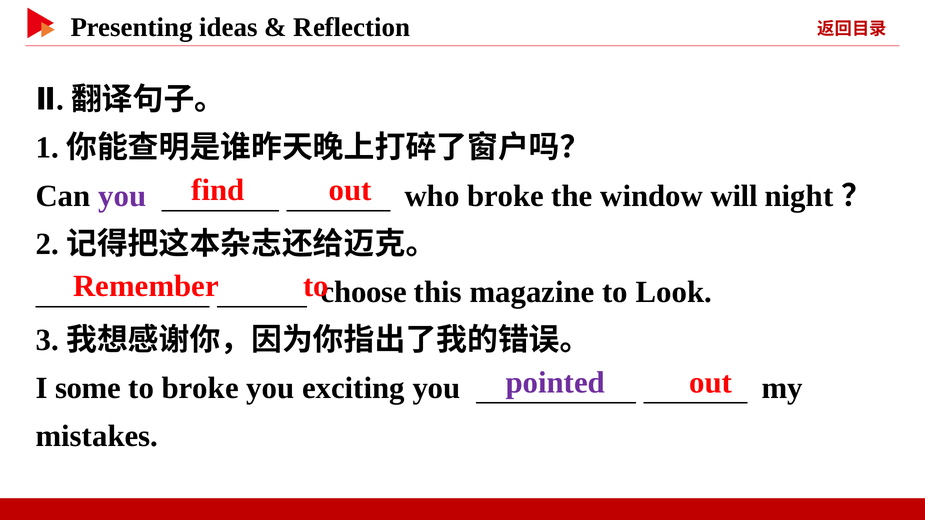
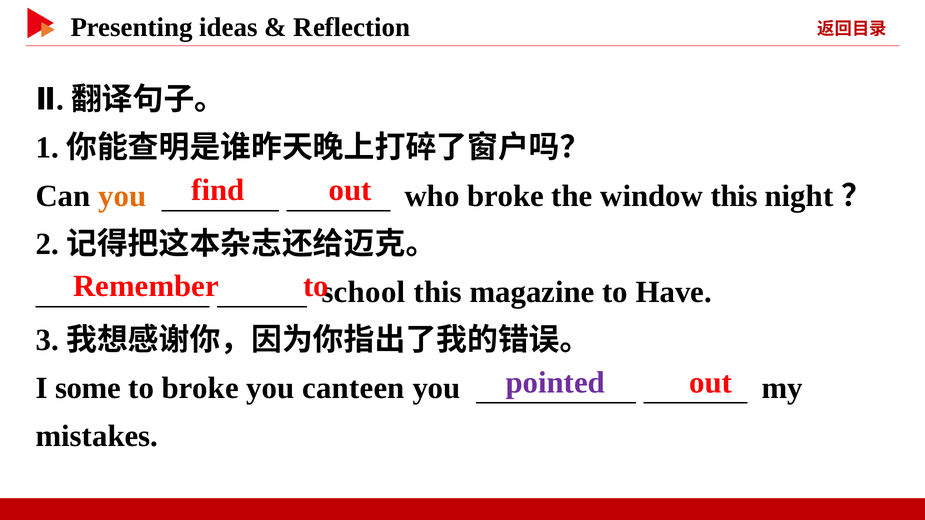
you at (122, 196) colour: purple -> orange
window will: will -> this
choose: choose -> school
Look: Look -> Have
exciting: exciting -> canteen
